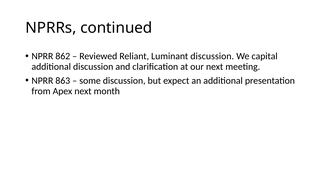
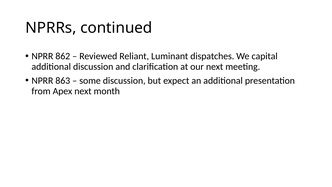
Luminant discussion: discussion -> dispatches
